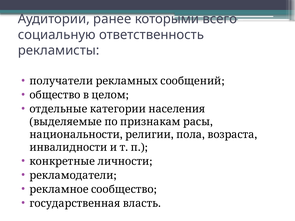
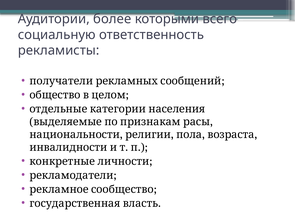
ранее: ранее -> более
